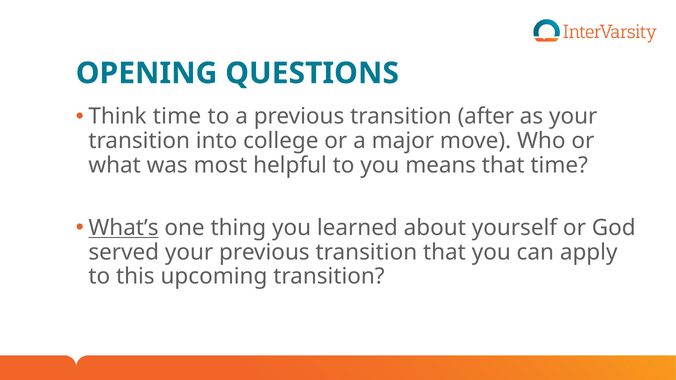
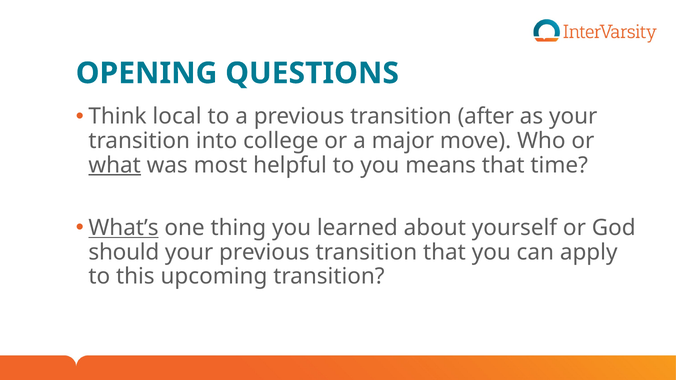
Think time: time -> local
what underline: none -> present
served: served -> should
